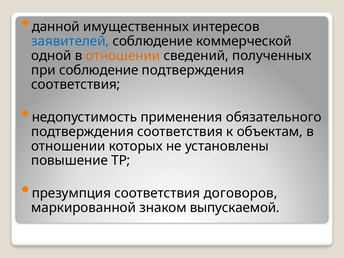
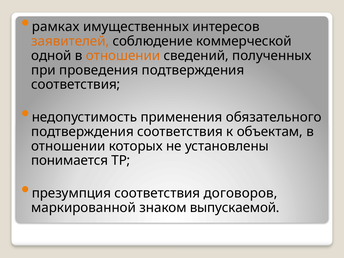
данной: данной -> рамках
заявителей colour: blue -> orange
при соблюдение: соблюдение -> проведения
повышение: повышение -> понимается
